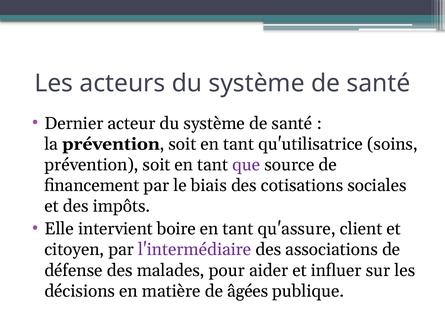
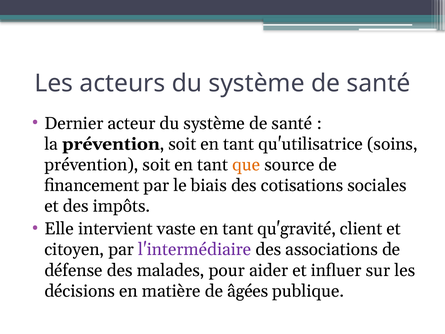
que colour: purple -> orange
boire: boire -> vaste
qu'assure: qu'assure -> qu'gravité
